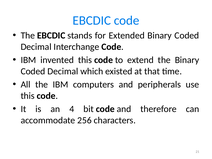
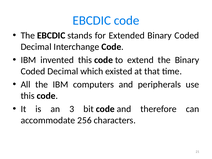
4: 4 -> 3
